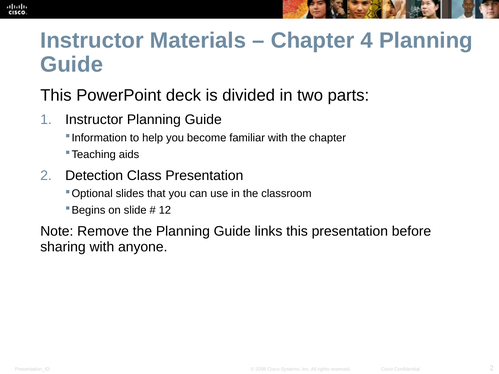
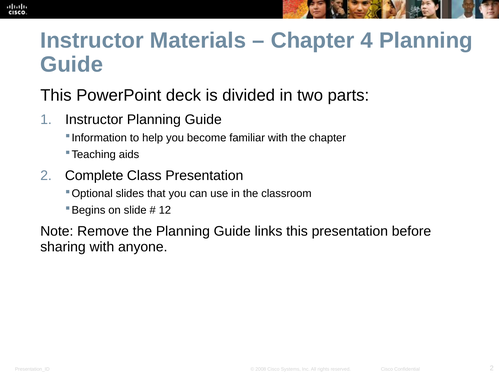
Detection: Detection -> Complete
